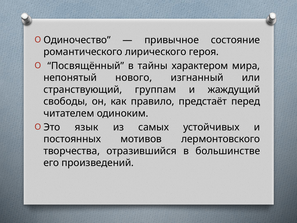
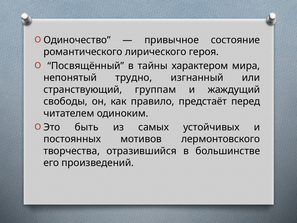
нового: нового -> трудно
язык: язык -> быть
